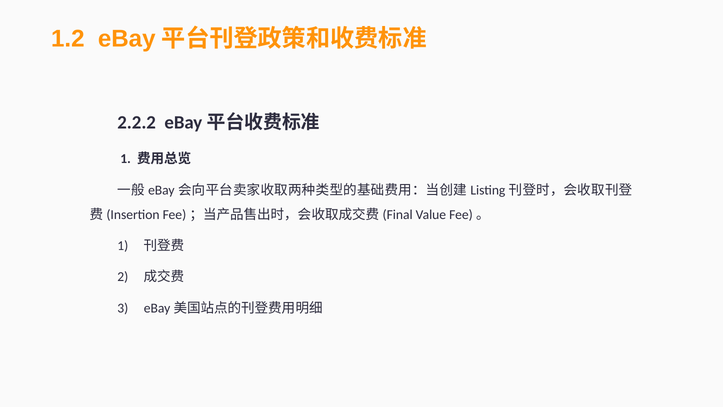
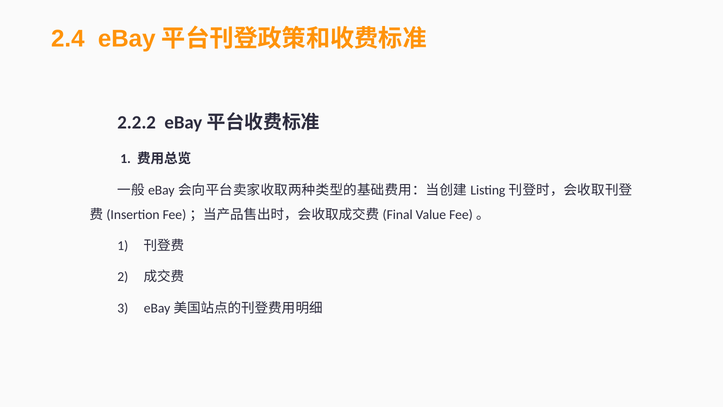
1.2: 1.2 -> 2.4
